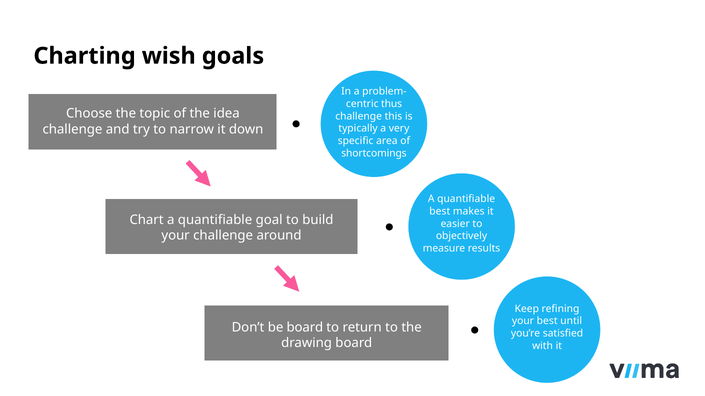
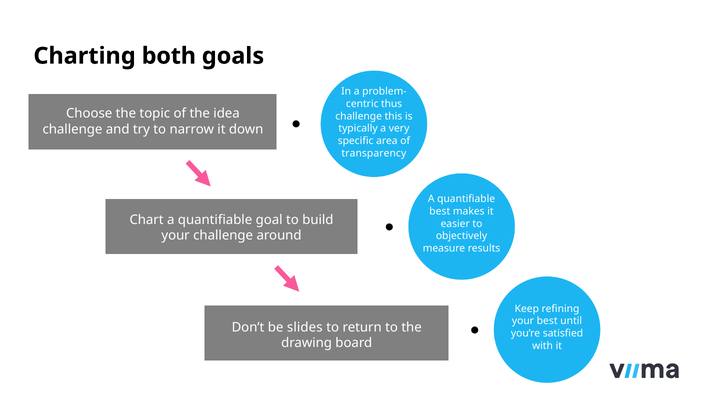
wish: wish -> both
shortcomings: shortcomings -> transparency
be board: board -> slides
